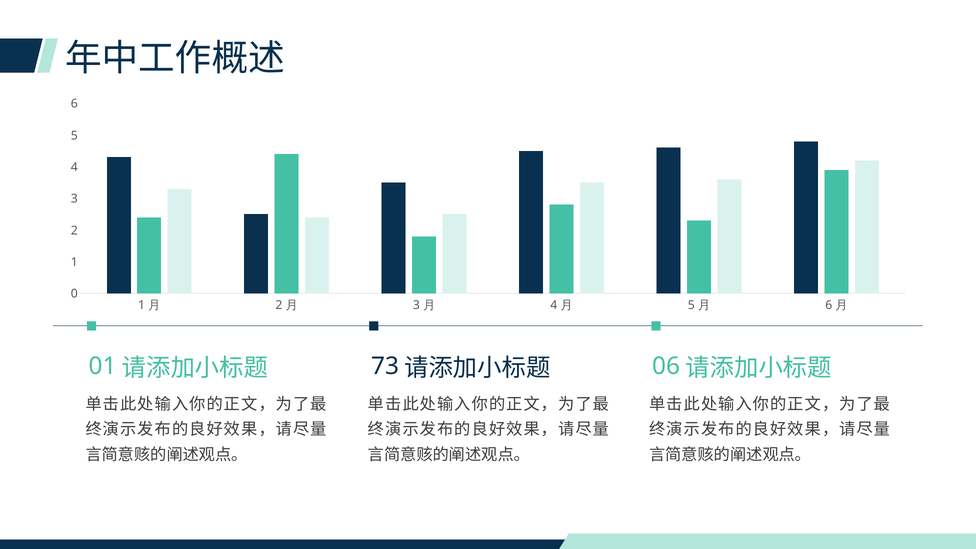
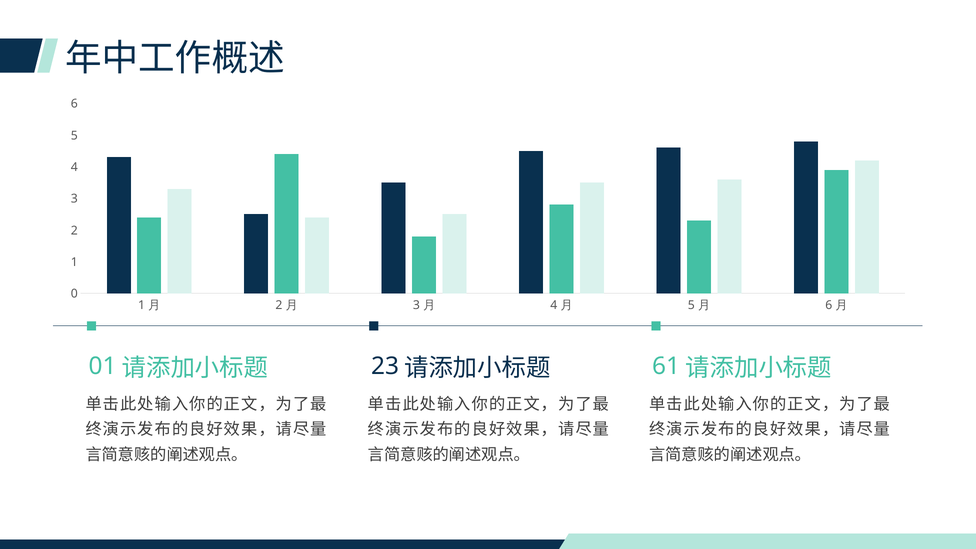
73: 73 -> 23
06: 06 -> 61
